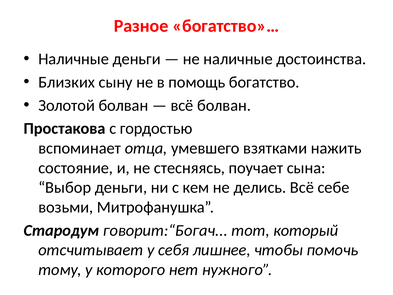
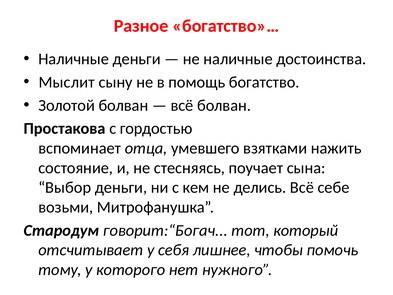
Близких: Близких -> Мыслит
